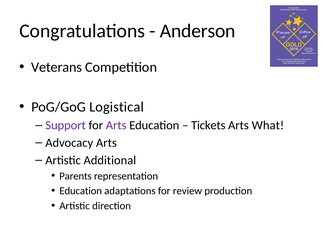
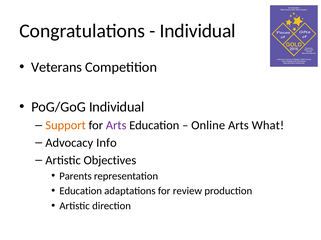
Anderson at (198, 31): Anderson -> Individual
PoG/GoG Logistical: Logistical -> Individual
Support colour: purple -> orange
Tickets: Tickets -> Online
Advocacy Arts: Arts -> Info
Additional: Additional -> Objectives
